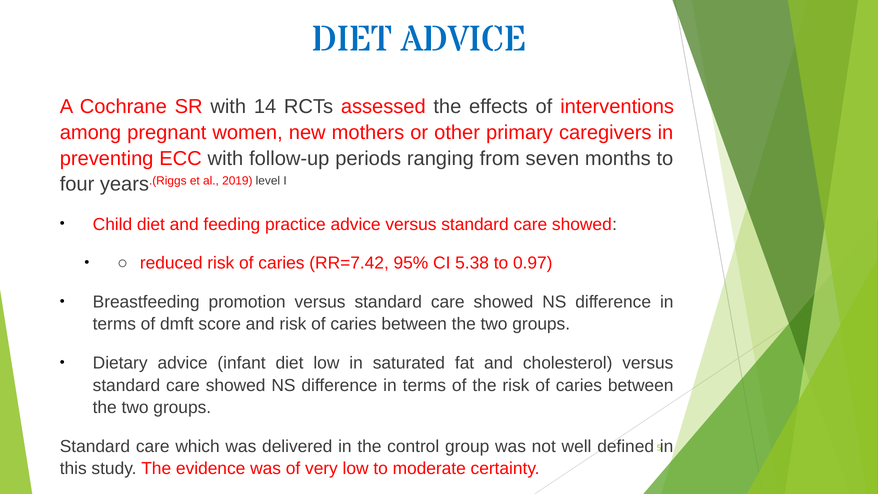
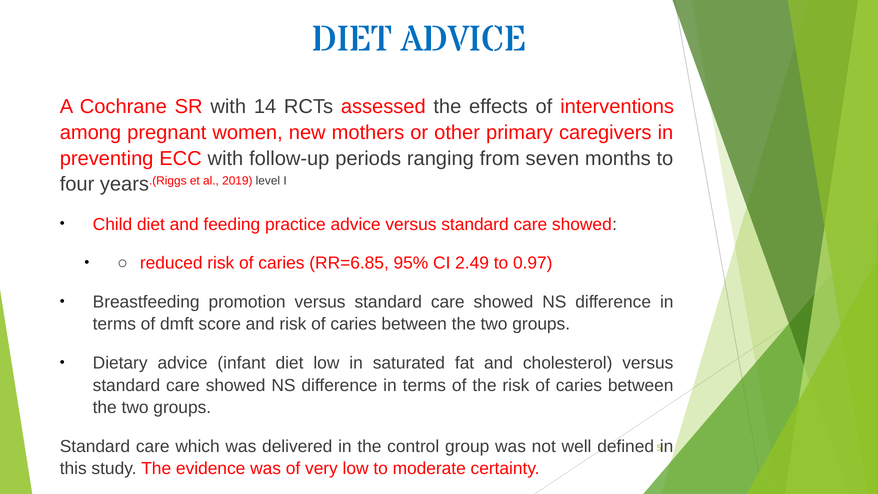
RR=7.42: RR=7.42 -> RR=6.85
5.38: 5.38 -> 2.49
